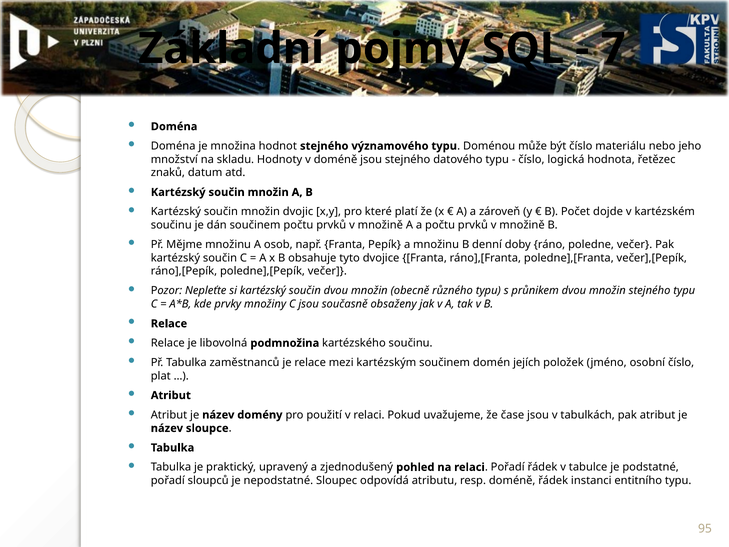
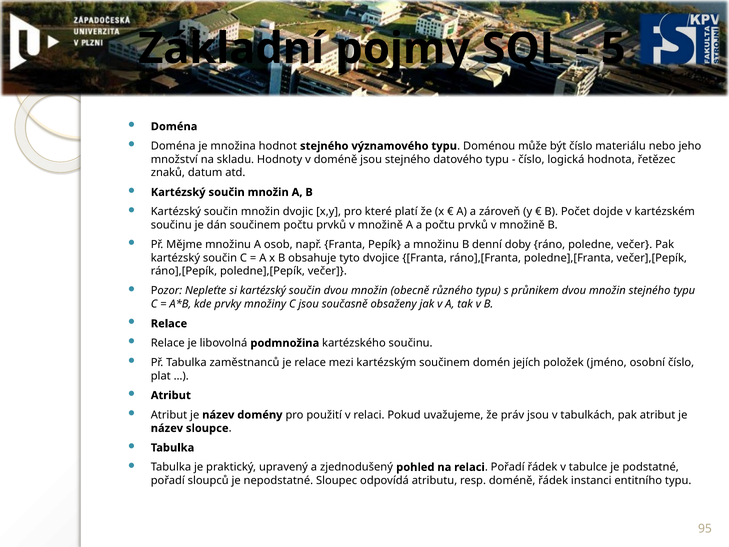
7: 7 -> 5
čase: čase -> práv
